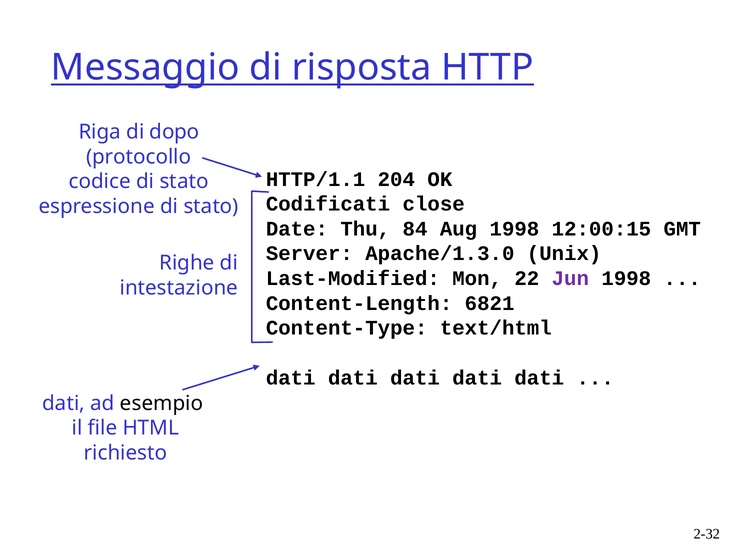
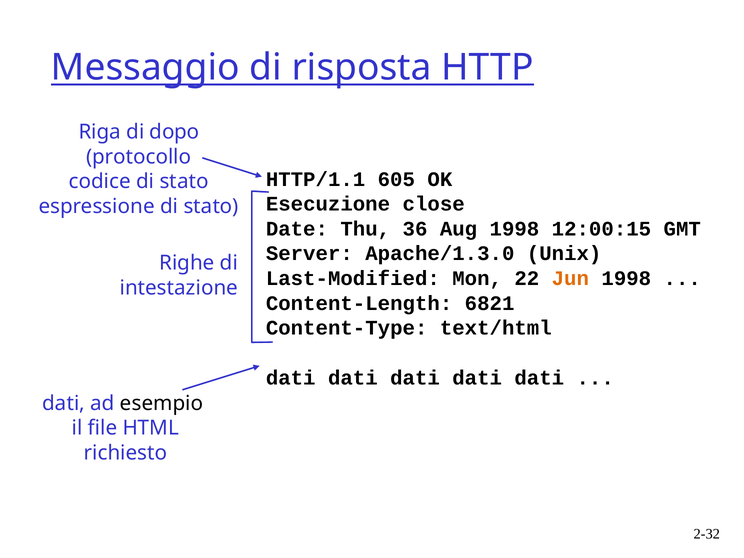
204: 204 -> 605
Codificati: Codificati -> Esecuzione
84: 84 -> 36
Jun colour: purple -> orange
